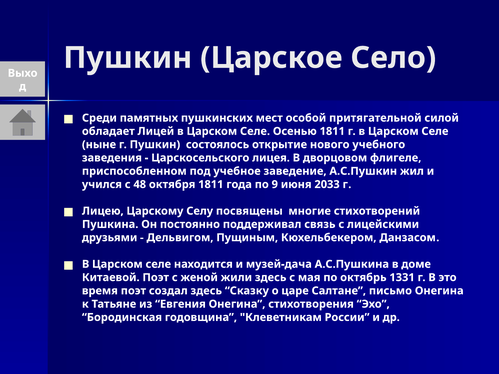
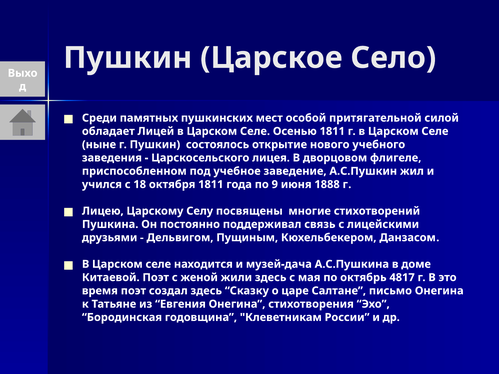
48: 48 -> 18
2033: 2033 -> 1888
1331: 1331 -> 4817
